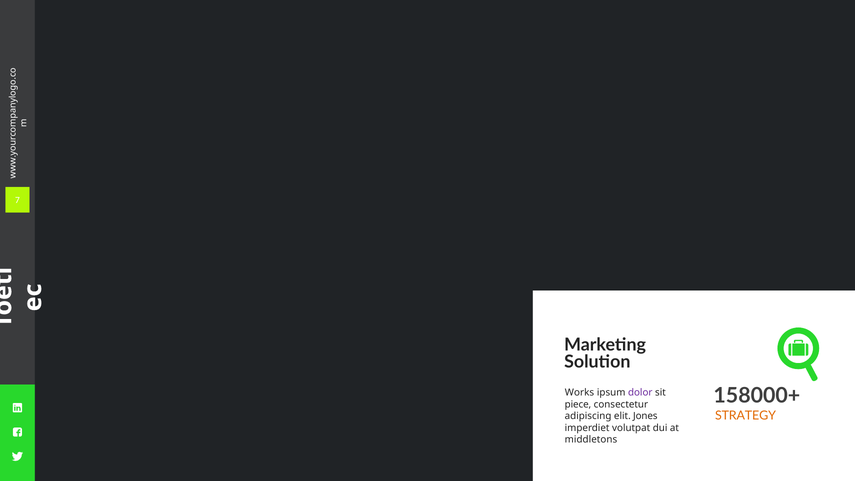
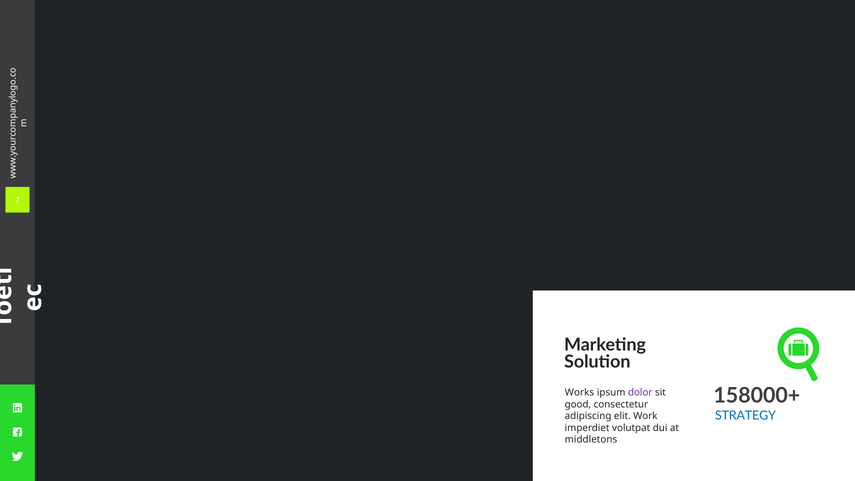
piece: piece -> good
STRATEGY colour: orange -> blue
Jones: Jones -> Work
